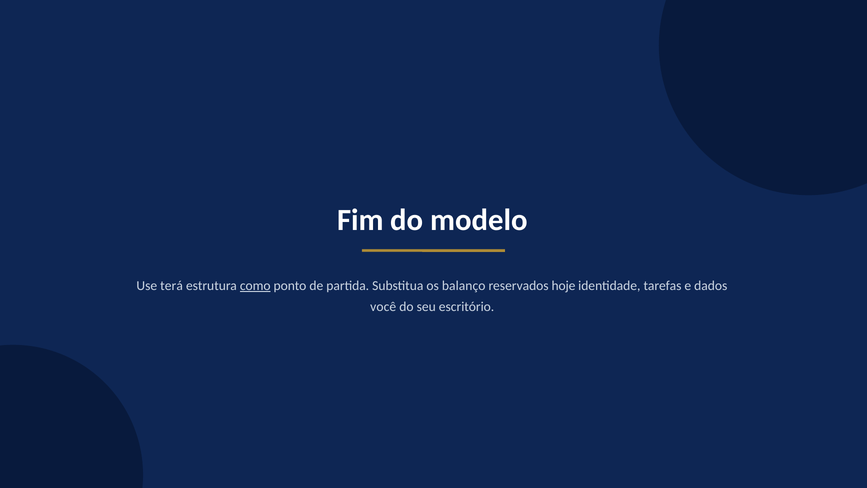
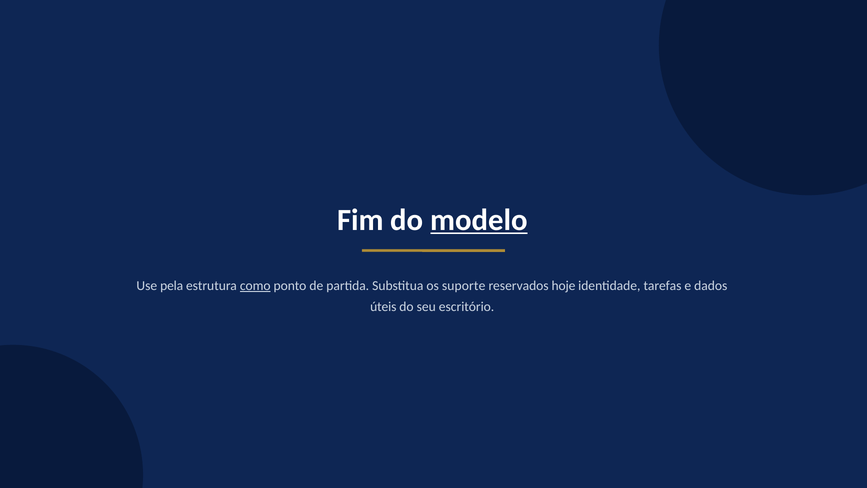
modelo underline: none -> present
terá: terá -> pela
balanço: balanço -> suporte
você: você -> úteis
